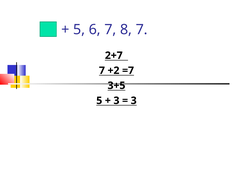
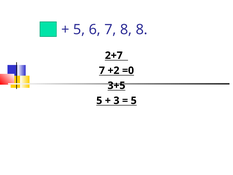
8 7: 7 -> 8
=7: =7 -> =0
3 at (134, 100): 3 -> 5
